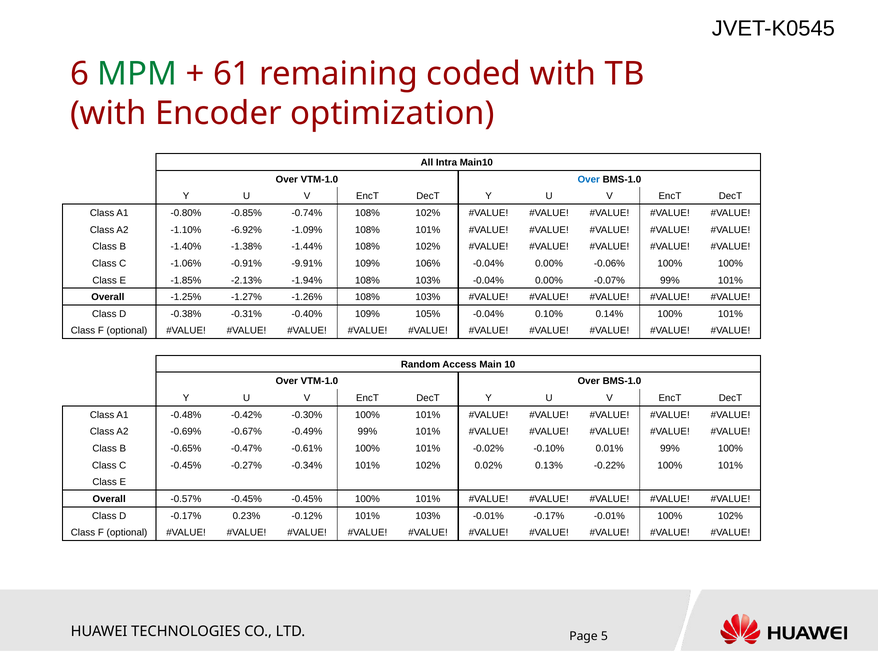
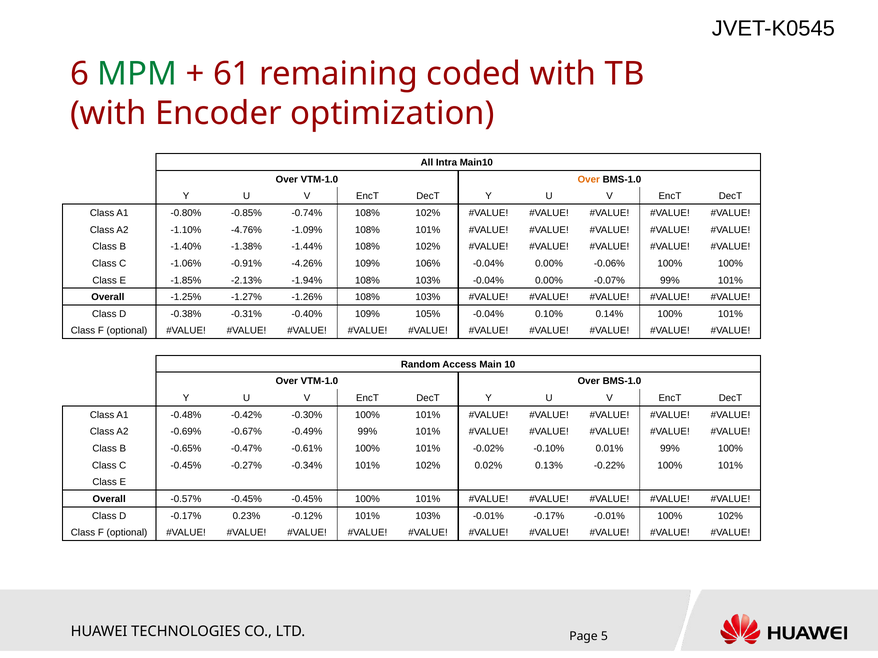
Over at (589, 180) colour: blue -> orange
-6.92%: -6.92% -> -4.76%
-9.91%: -9.91% -> -4.26%
